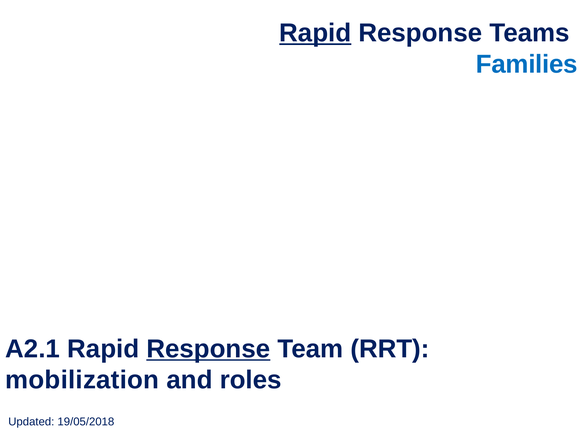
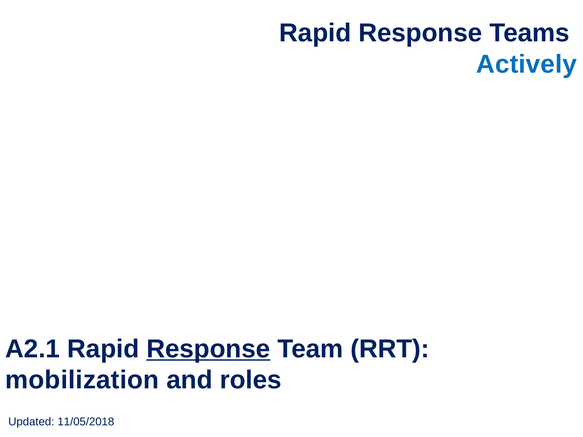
Rapid at (315, 33) underline: present -> none
Families: Families -> Actively
19/05/2018: 19/05/2018 -> 11/05/2018
